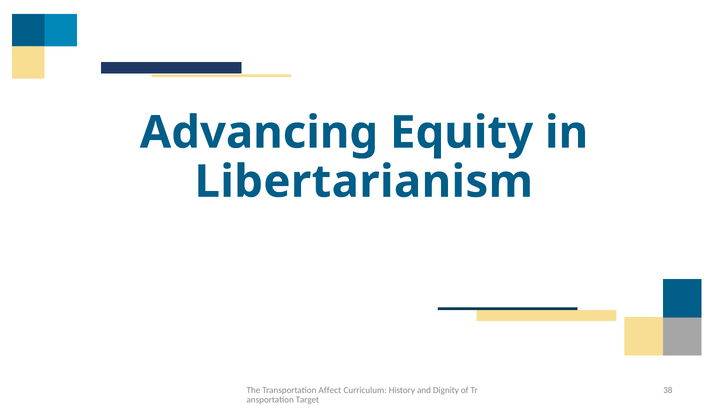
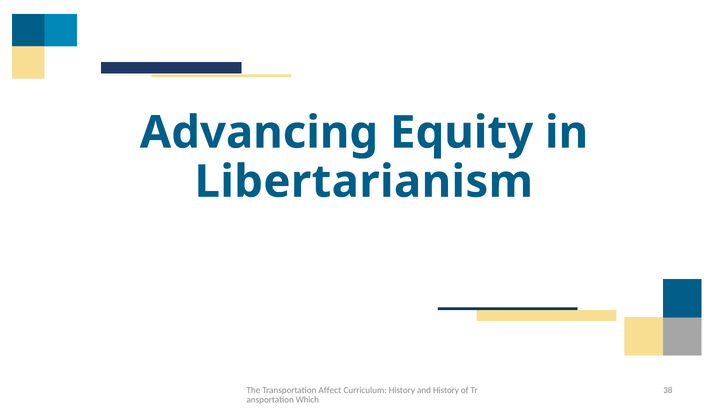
and Dignity: Dignity -> History
Target: Target -> Which
